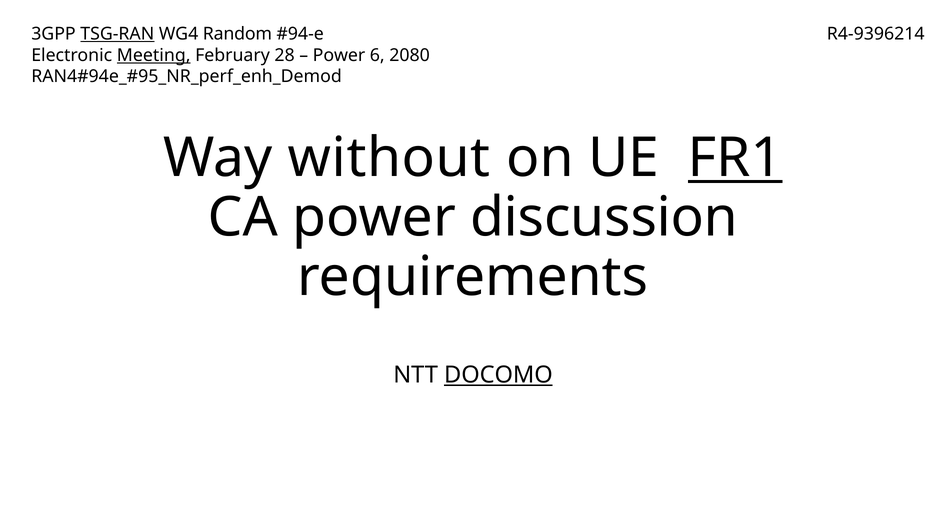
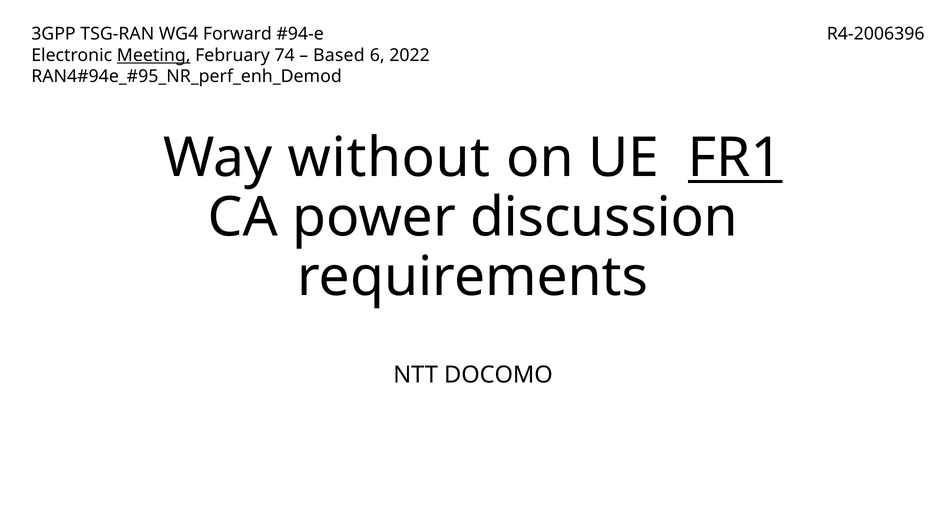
TSG-RAN underline: present -> none
Random: Random -> Forward
R4-9396214: R4-9396214 -> R4-2006396
28: 28 -> 74
Power at (339, 55): Power -> Based
2080: 2080 -> 2022
DOCOMO underline: present -> none
